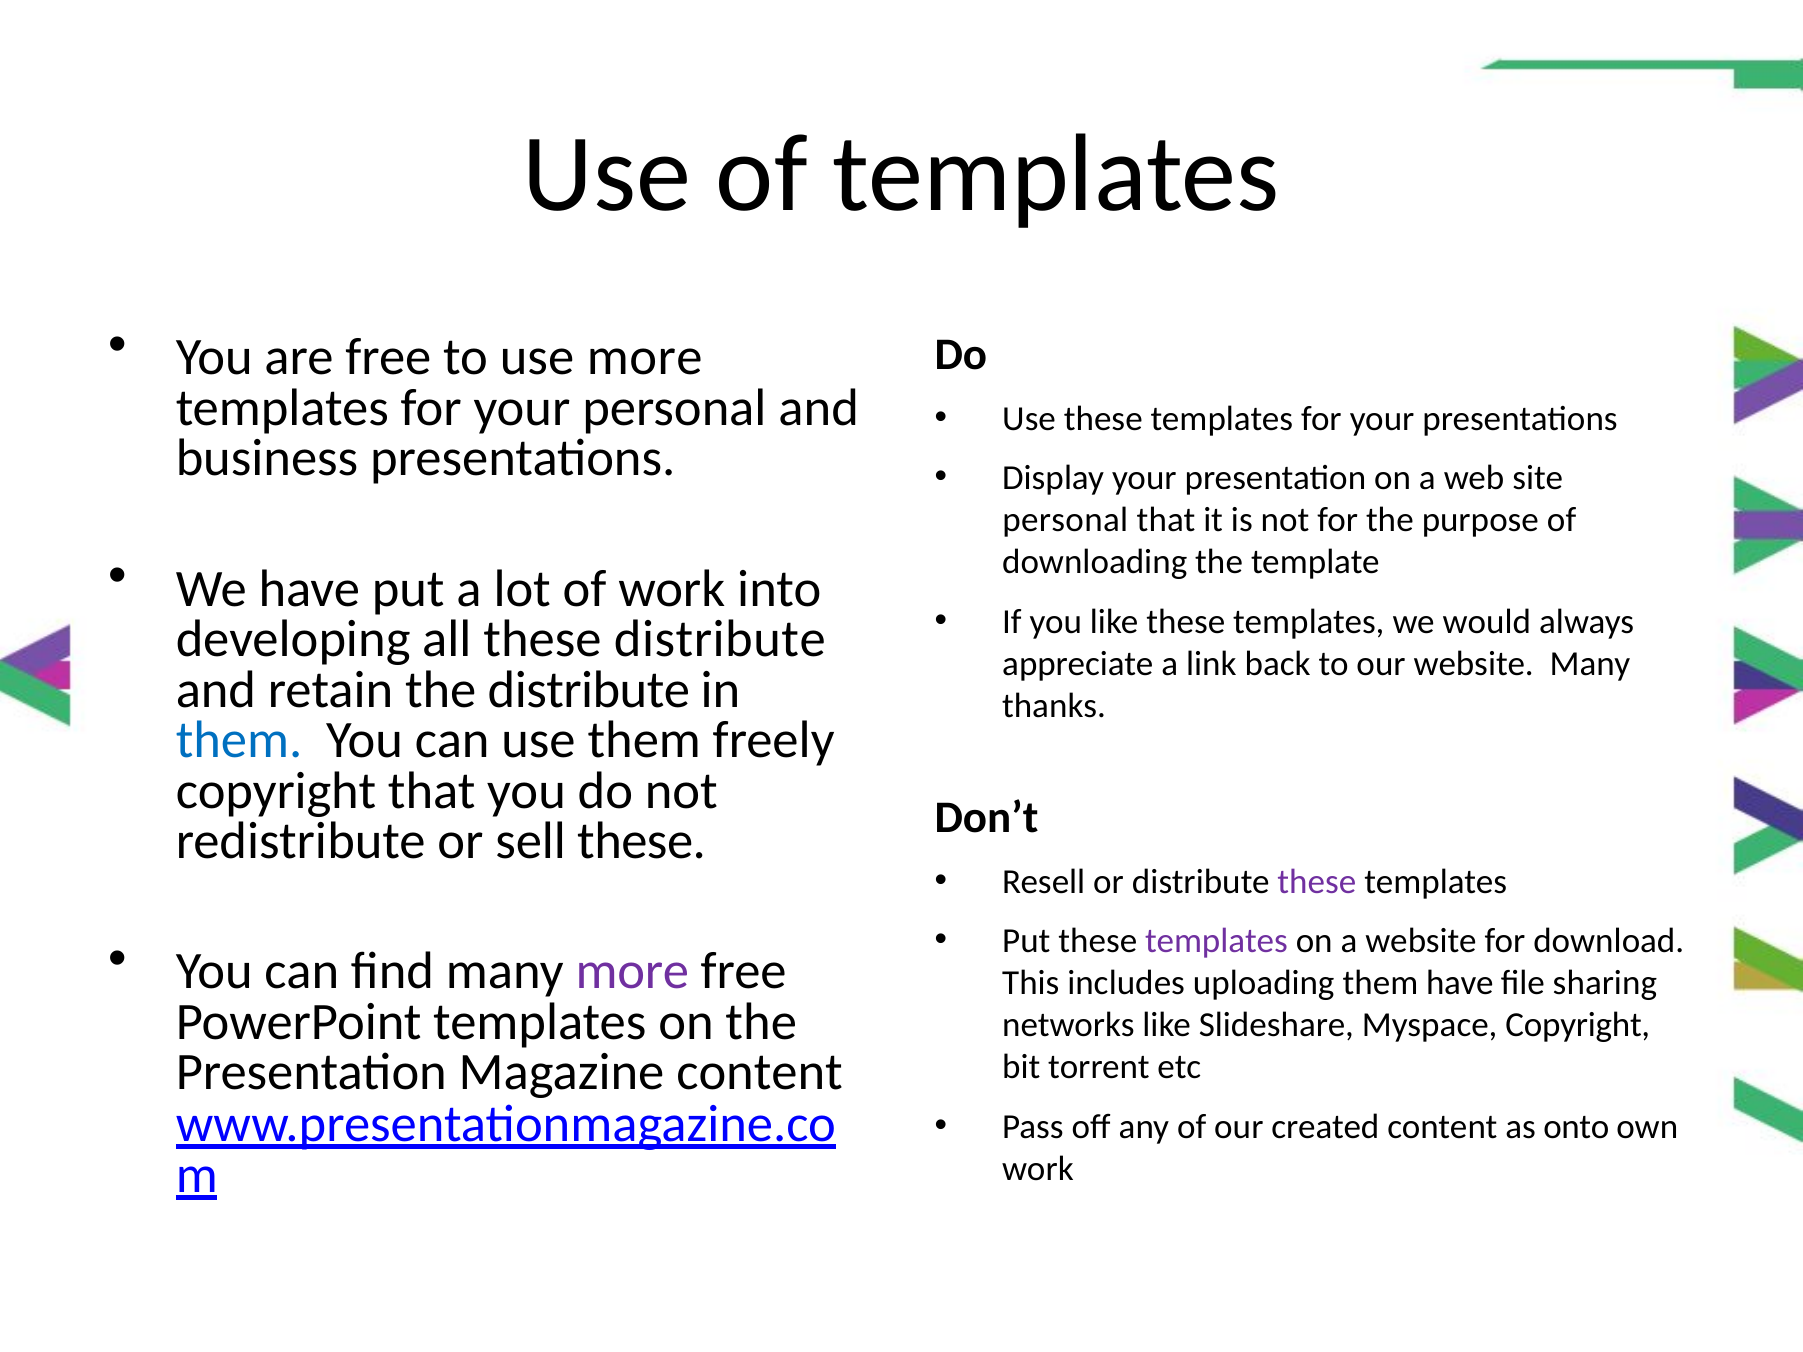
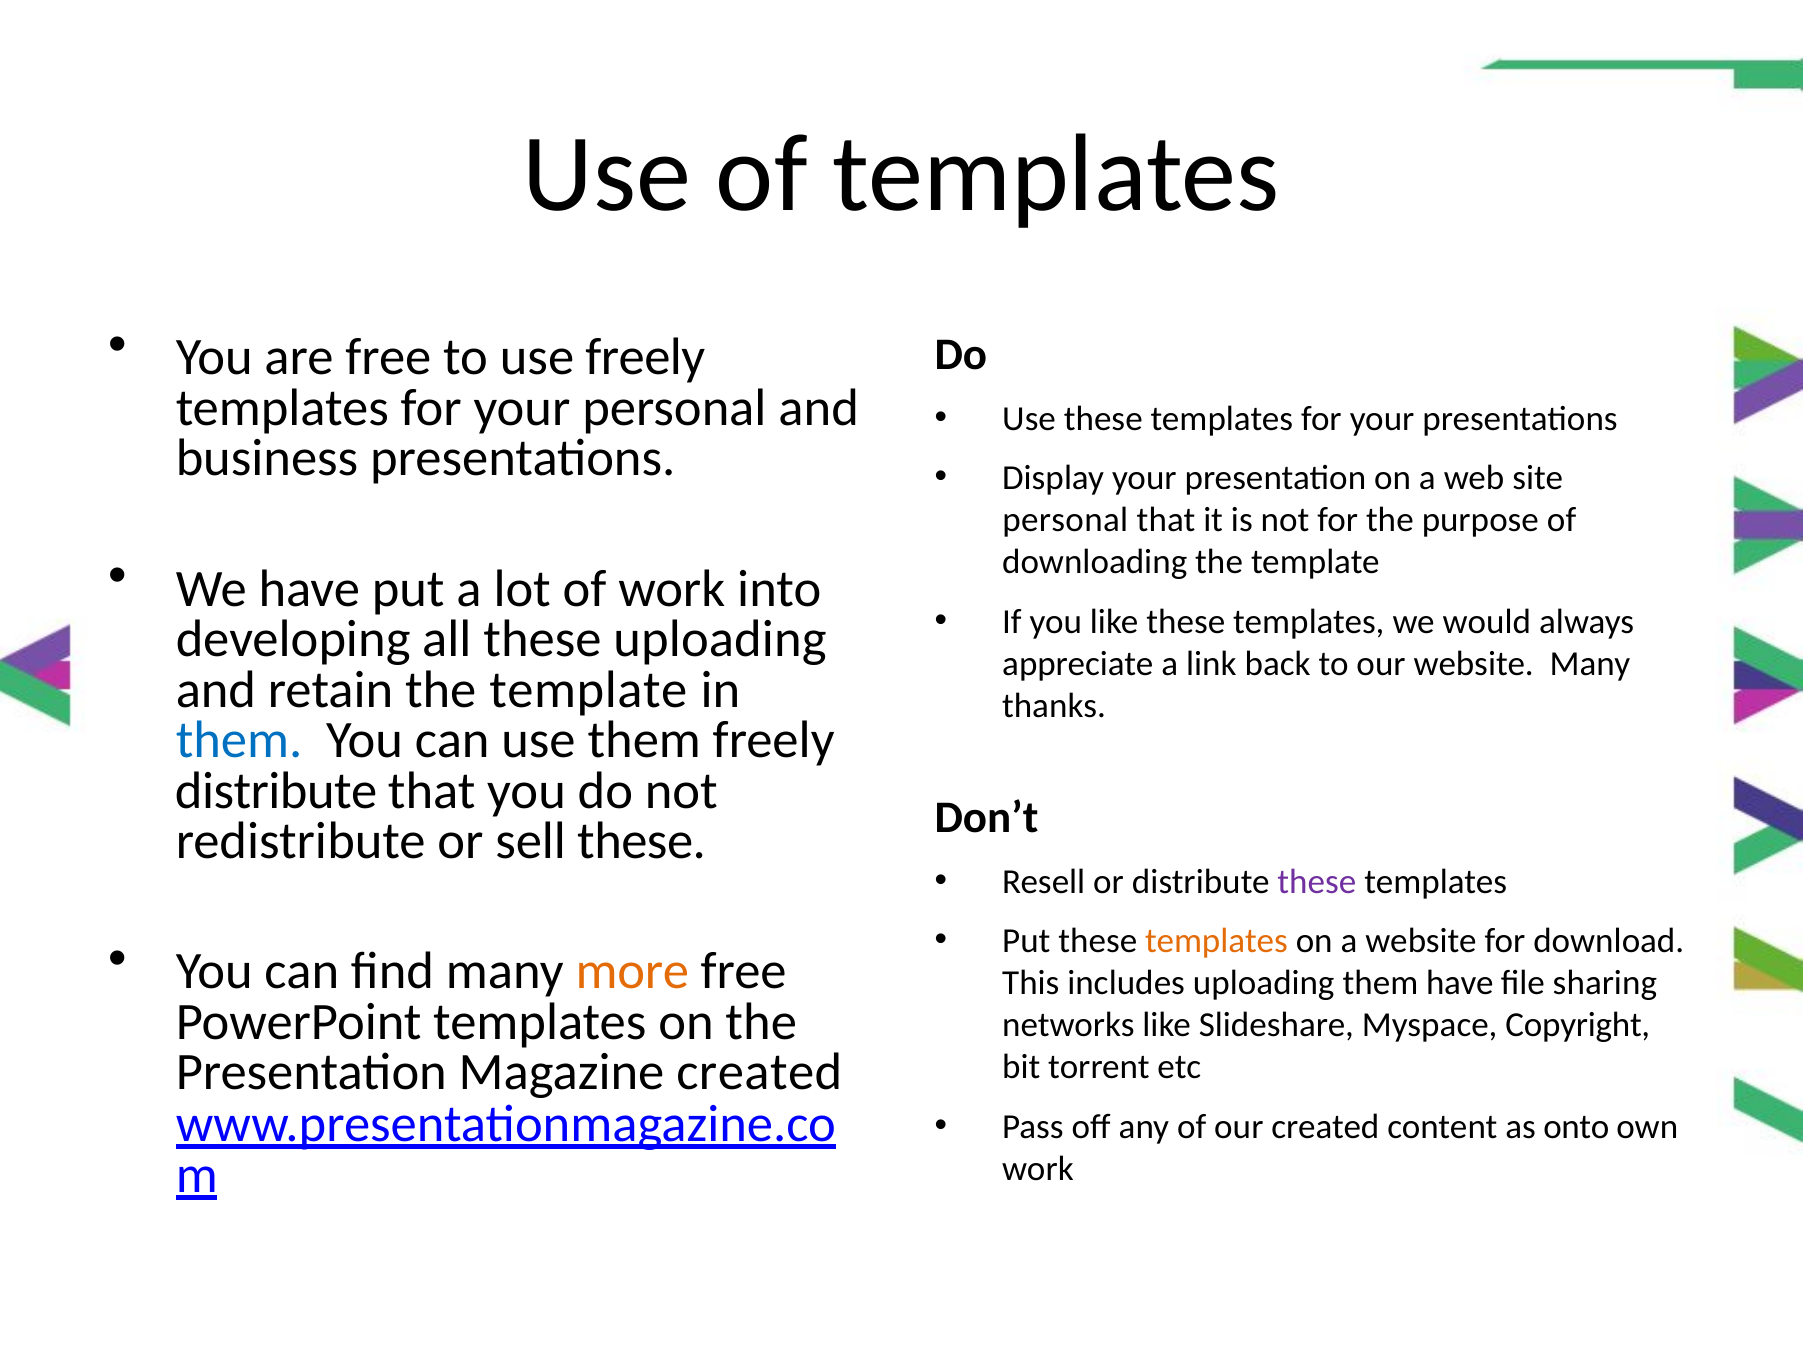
use more: more -> freely
these distribute: distribute -> uploading
retain the distribute: distribute -> template
copyright at (276, 791): copyright -> distribute
templates at (1216, 941) colour: purple -> orange
more at (632, 972) colour: purple -> orange
Magazine content: content -> created
